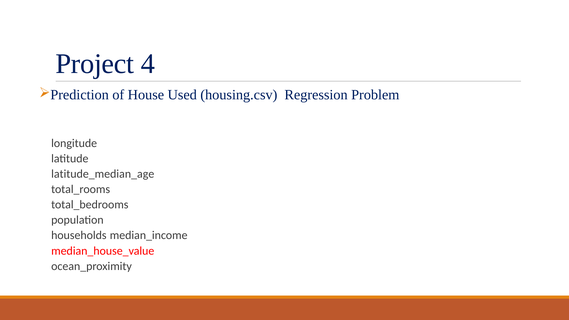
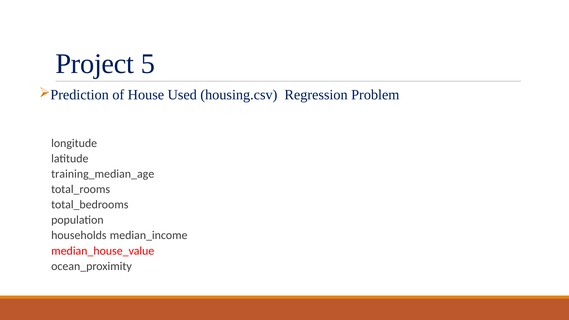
4: 4 -> 5
latitude_median_age: latitude_median_age -> training_median_age
